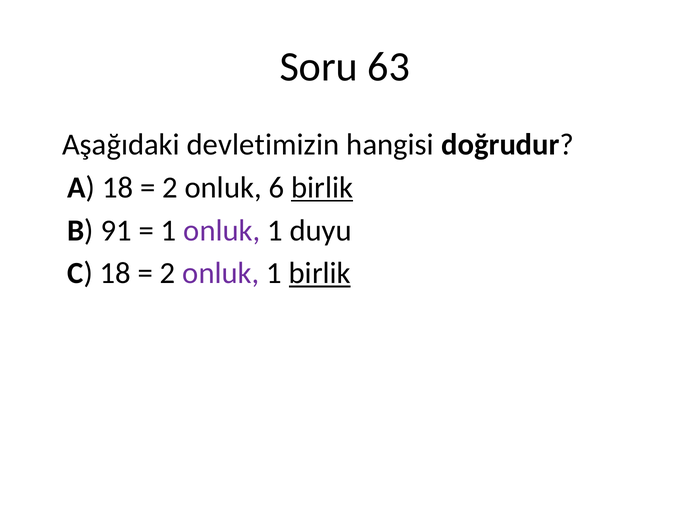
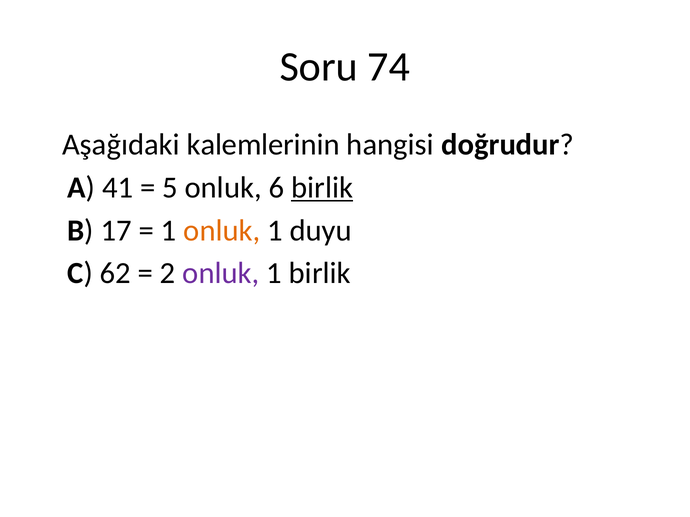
63: 63 -> 74
devletimizin: devletimizin -> kalemlerinin
A 18: 18 -> 41
2 at (170, 188): 2 -> 5
91: 91 -> 17
onluk at (222, 231) colour: purple -> orange
C 18: 18 -> 62
birlik at (320, 274) underline: present -> none
